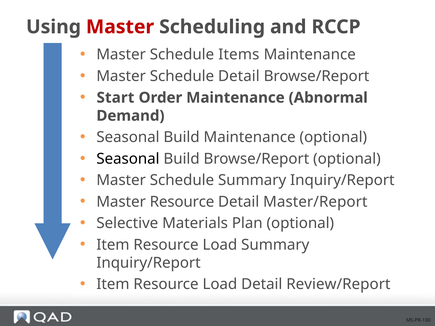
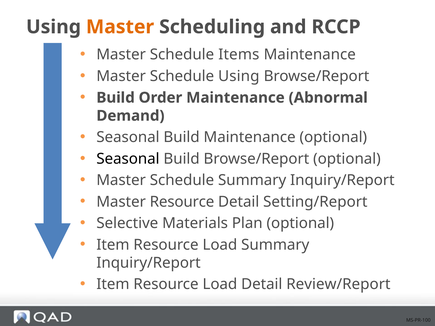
Master at (120, 27) colour: red -> orange
Schedule Detail: Detail -> Using
Start at (115, 98): Start -> Build
Master/Report: Master/Report -> Setting/Report
